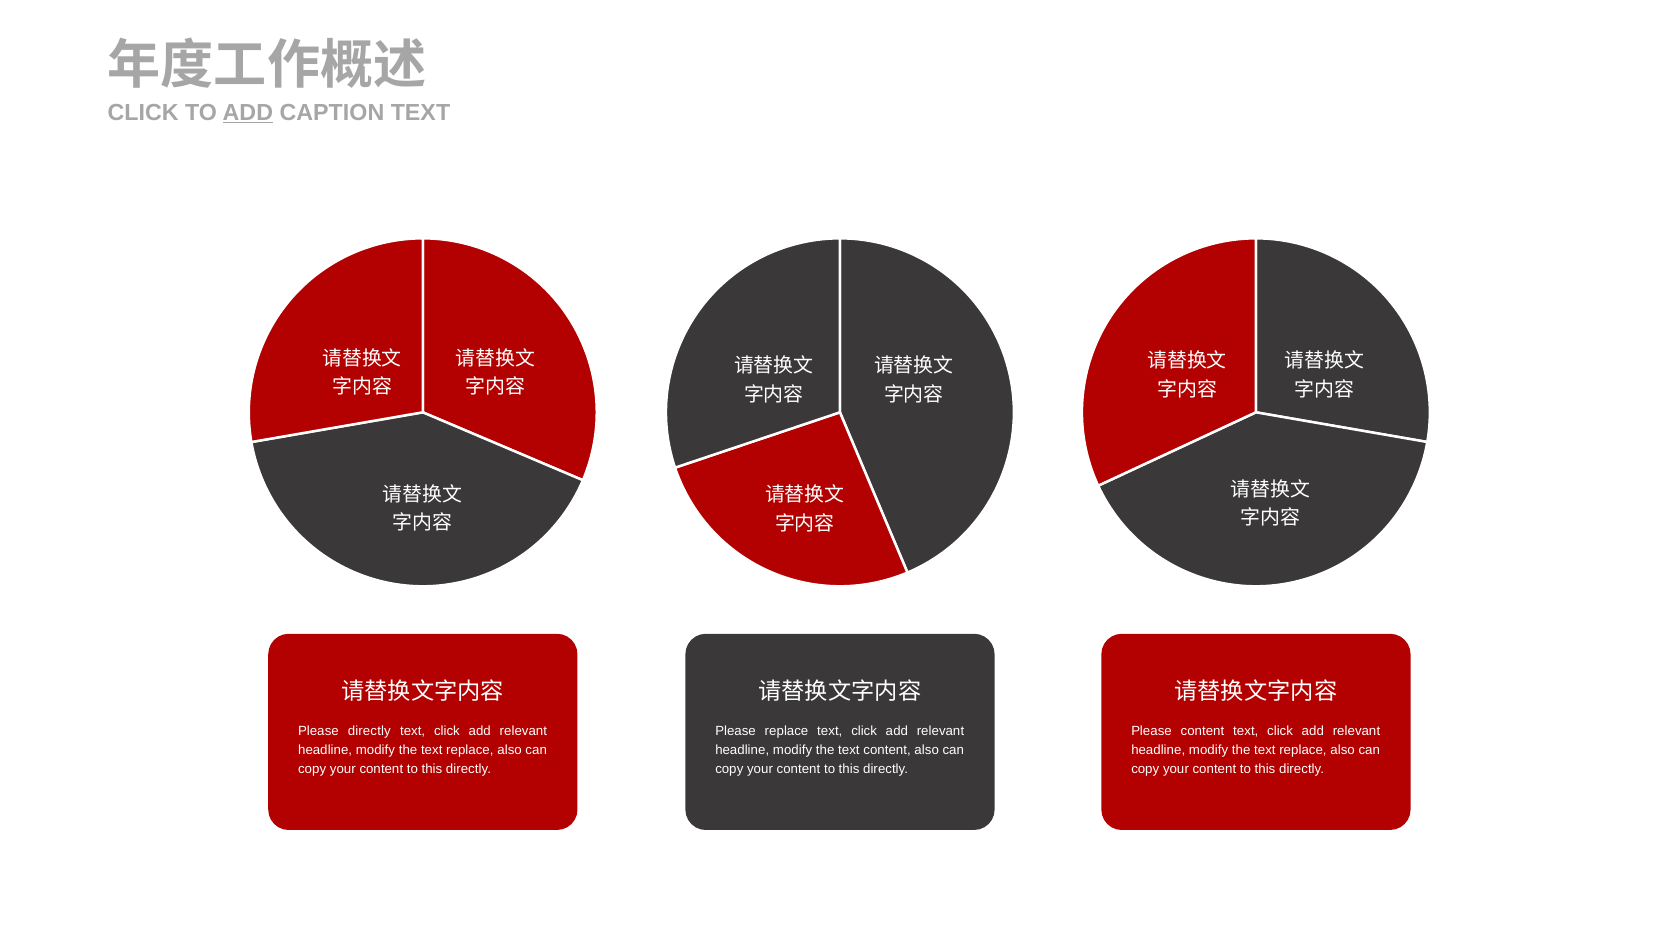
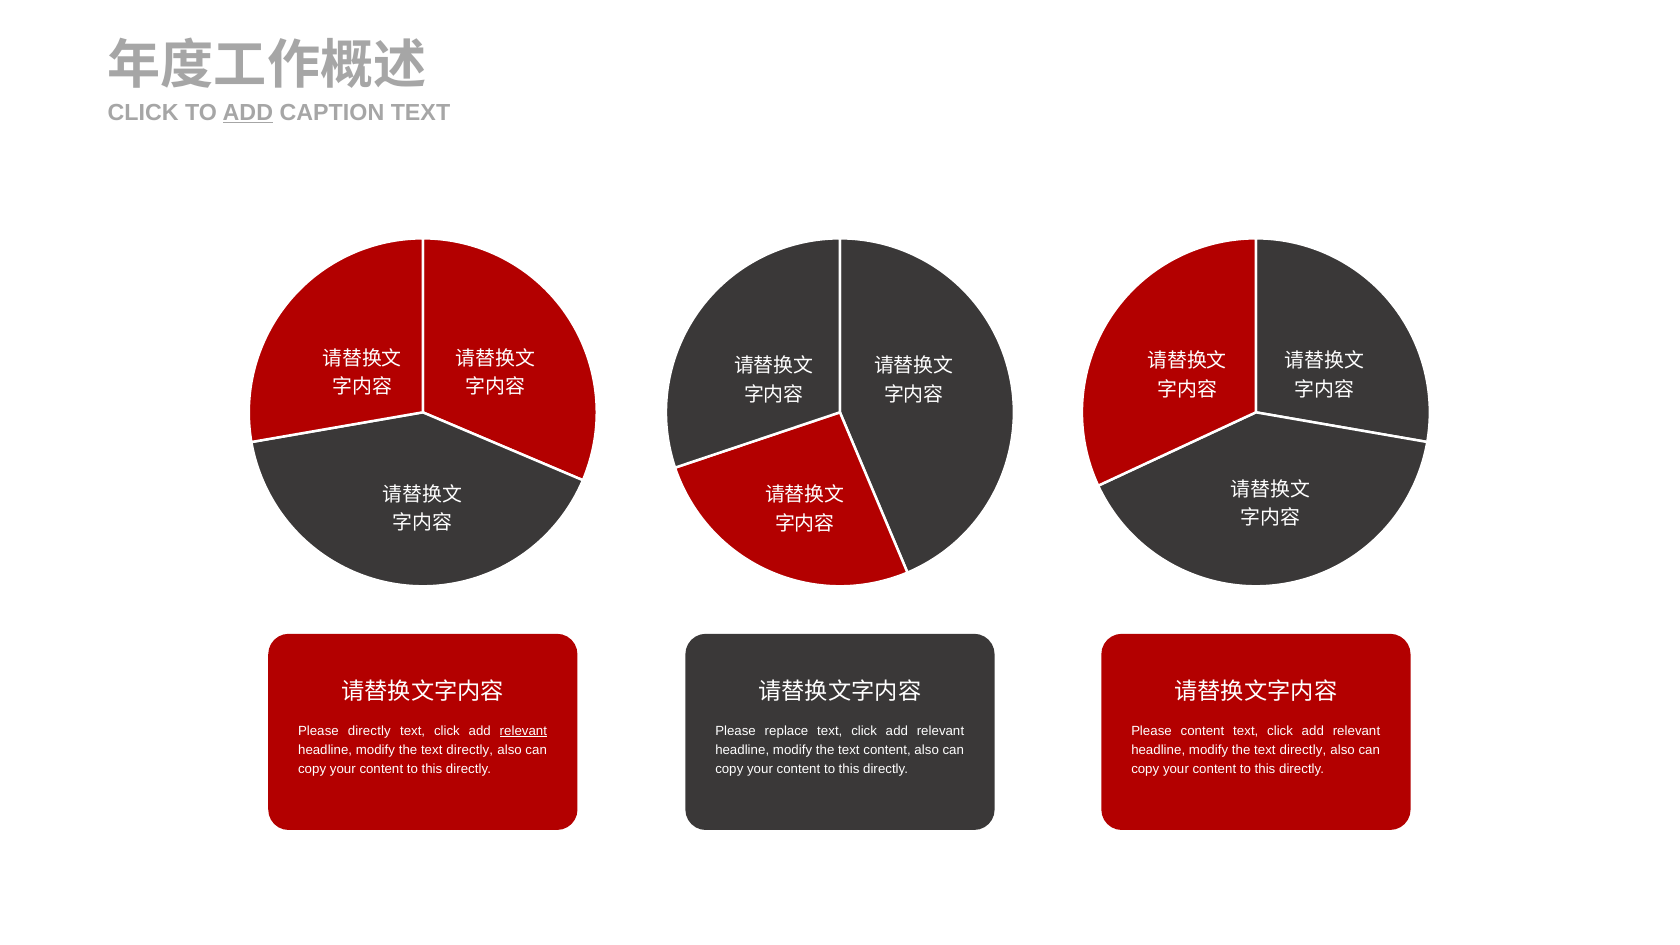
relevant at (523, 731) underline: none -> present
replace at (470, 750): replace -> directly
replace at (1303, 750): replace -> directly
